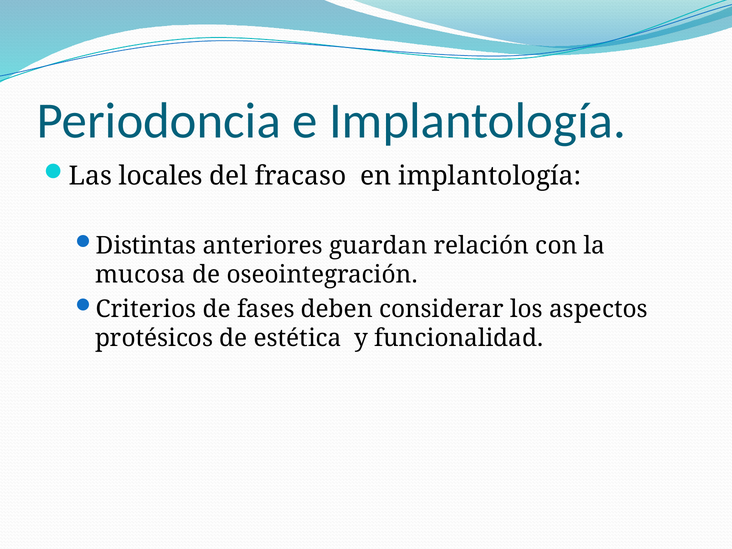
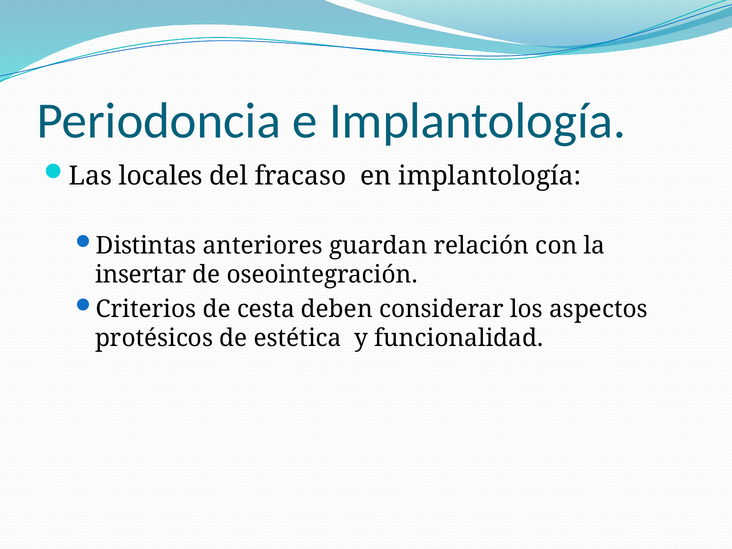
mucosa: mucosa -> insertar
fases: fases -> cesta
